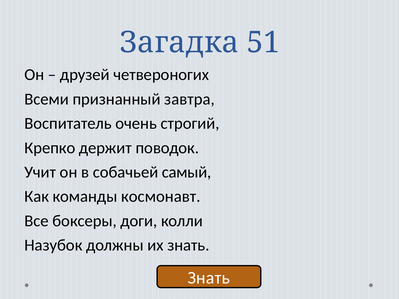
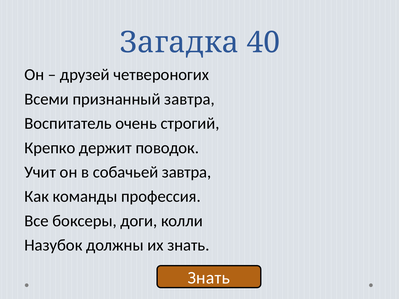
51: 51 -> 40
собачьей самый: самый -> завтра
космонавт: космонавт -> профессия
